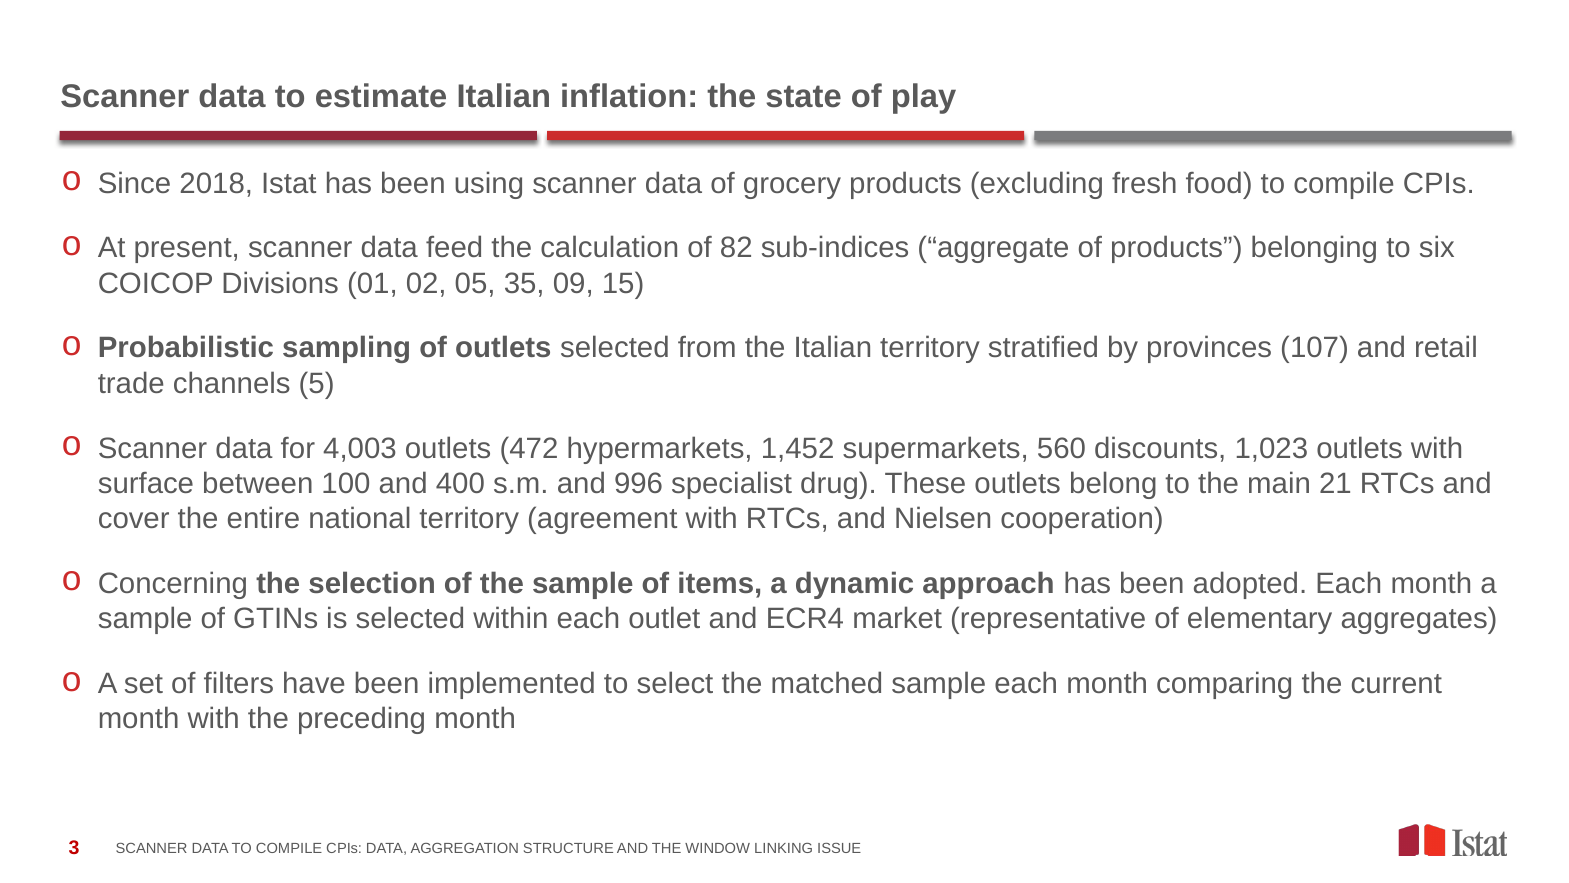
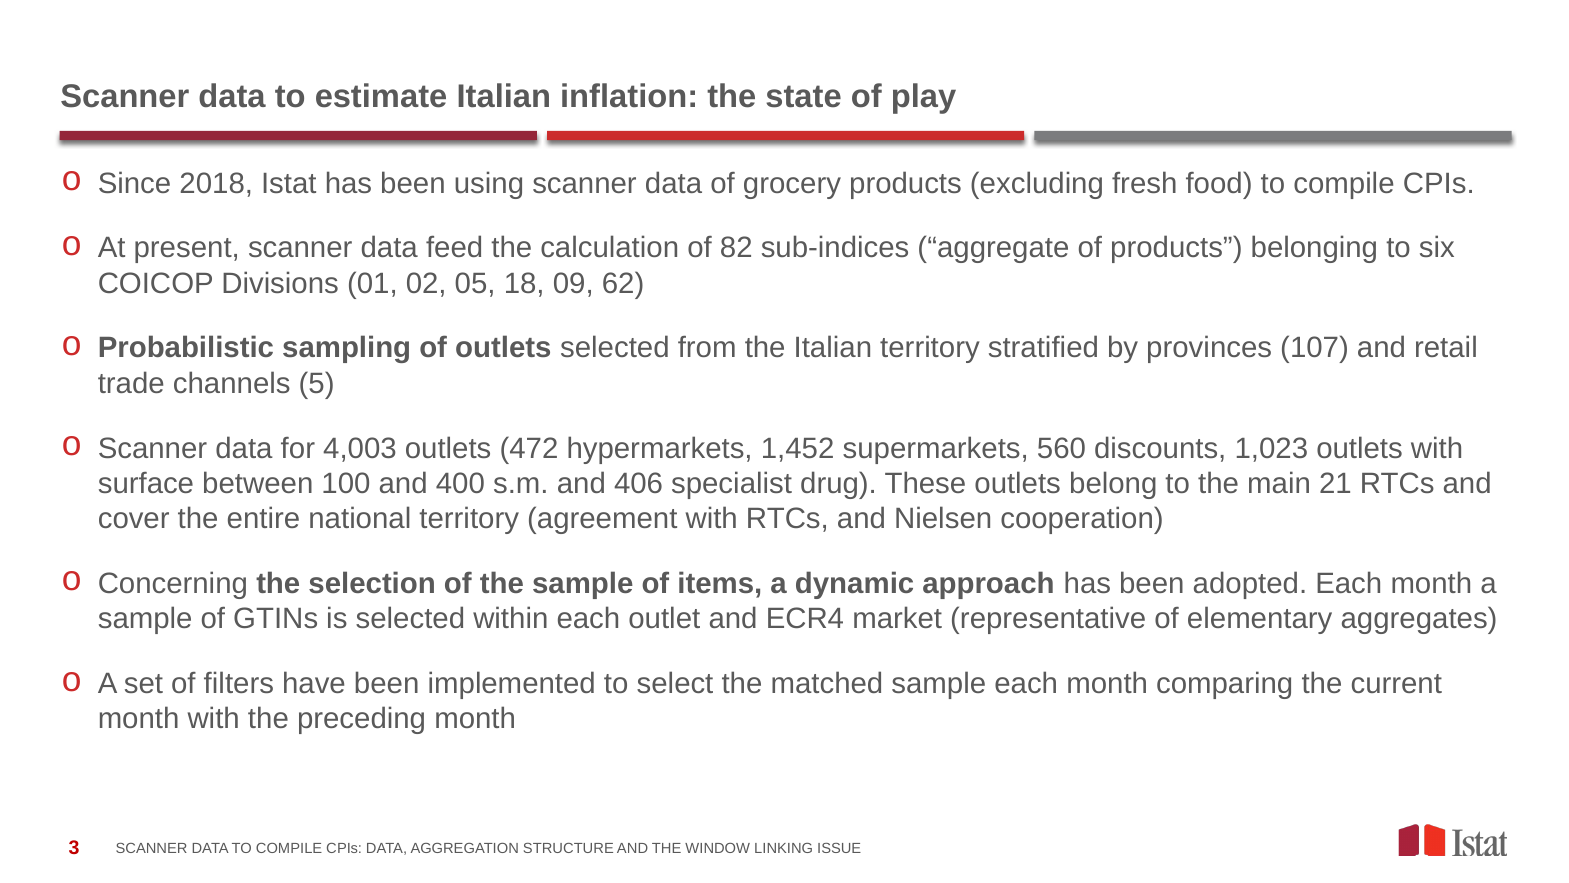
35: 35 -> 18
15: 15 -> 62
996: 996 -> 406
